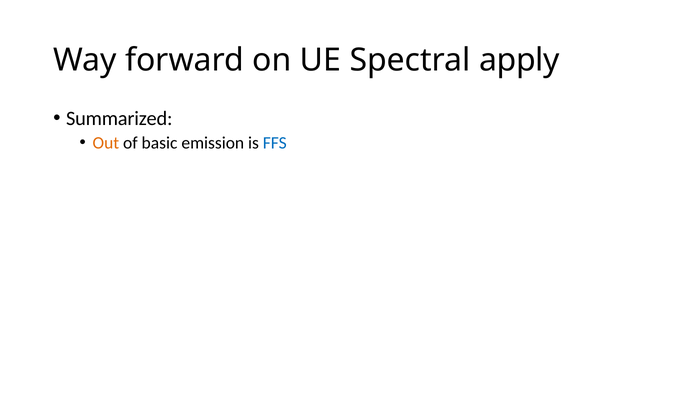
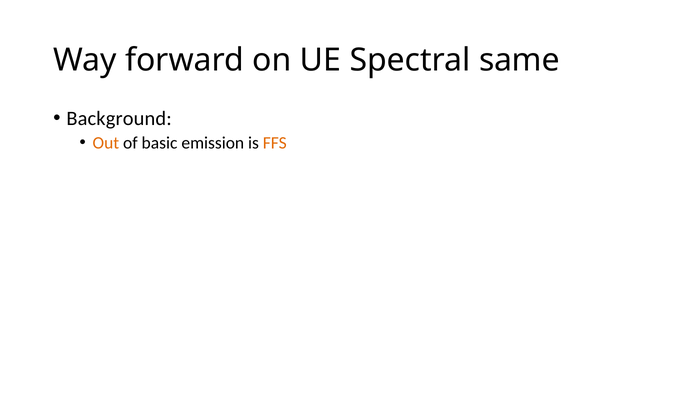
apply: apply -> same
Summarized: Summarized -> Background
FFS colour: blue -> orange
